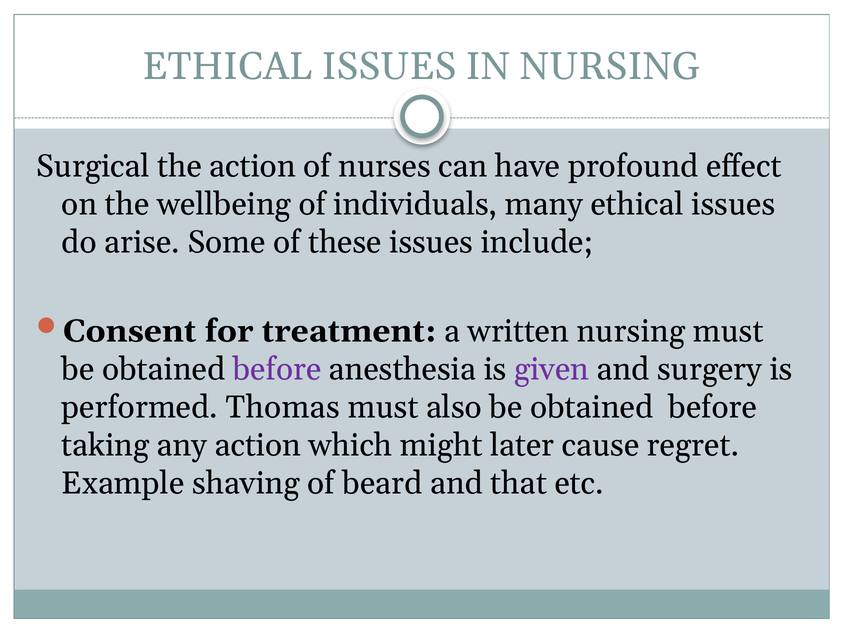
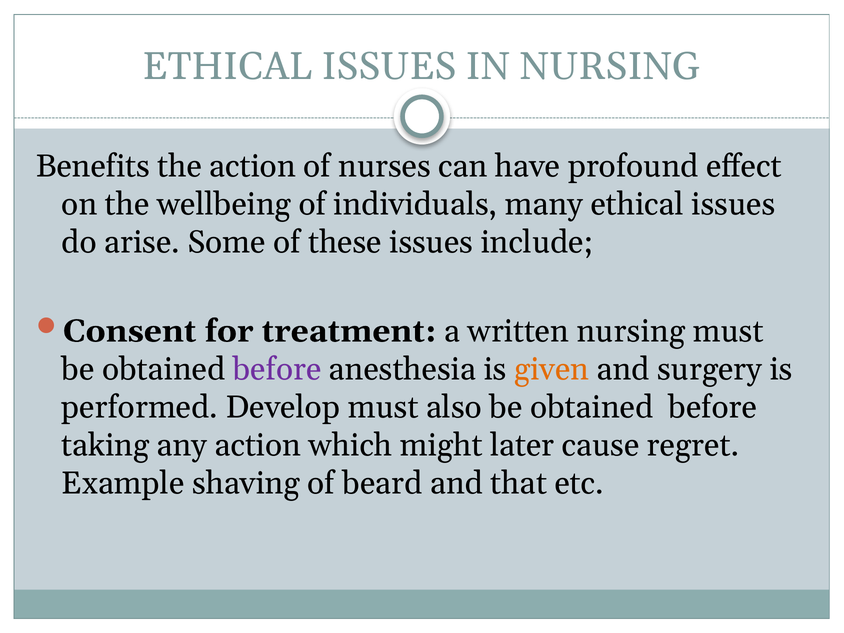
Surgical: Surgical -> Benefits
given colour: purple -> orange
Thomas: Thomas -> Develop
